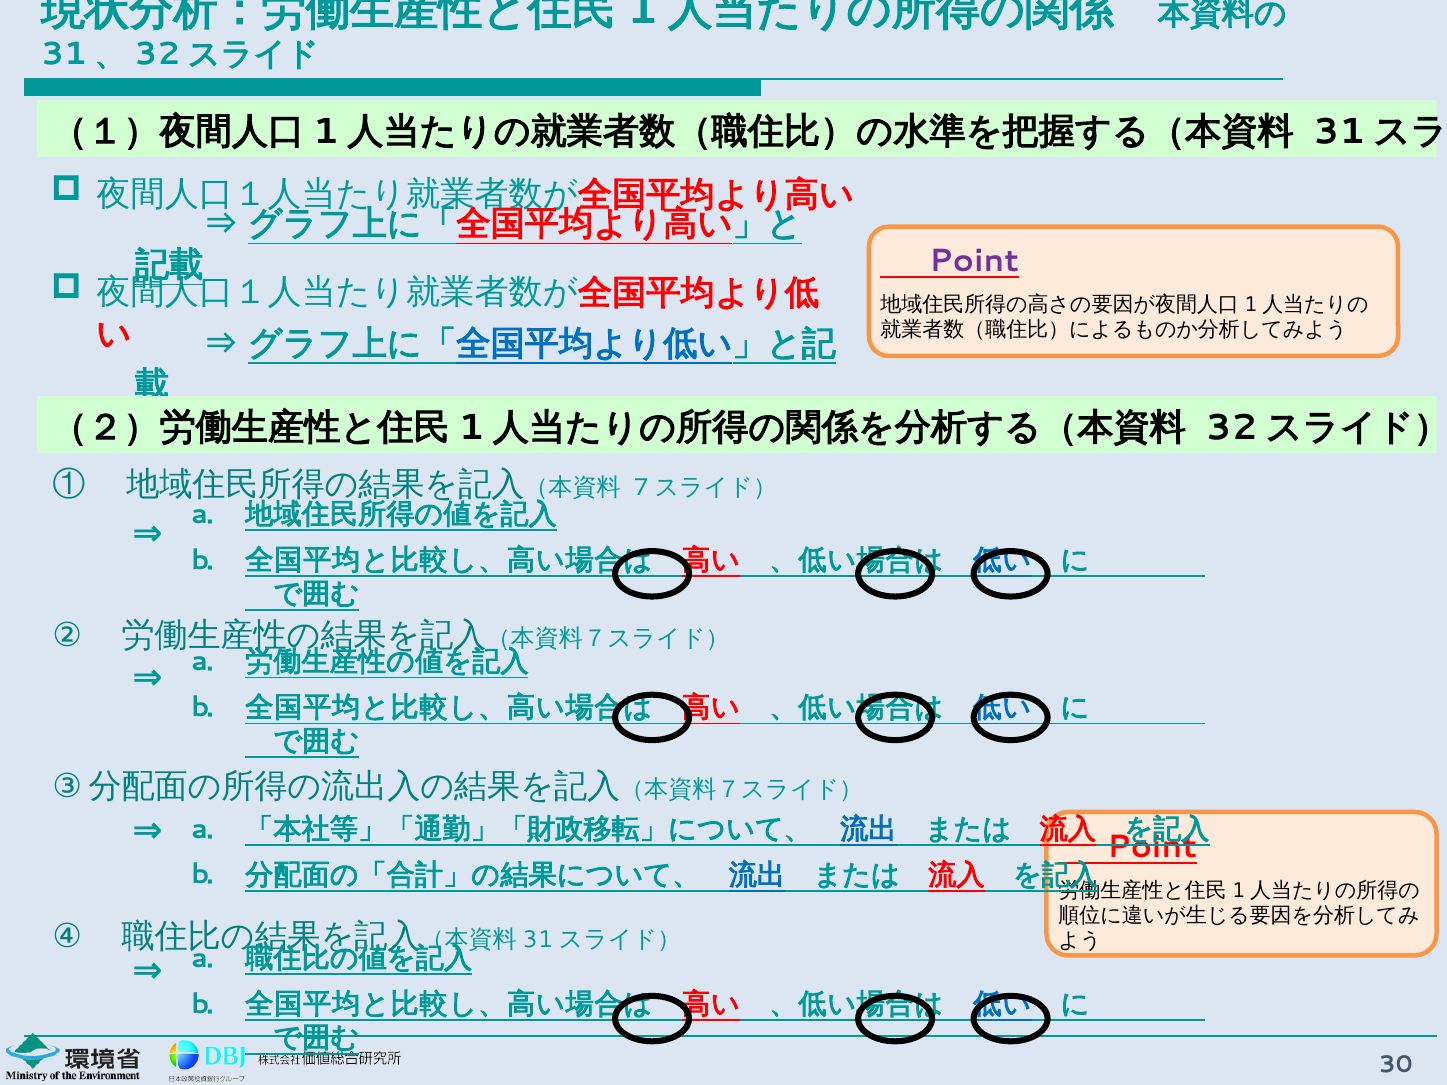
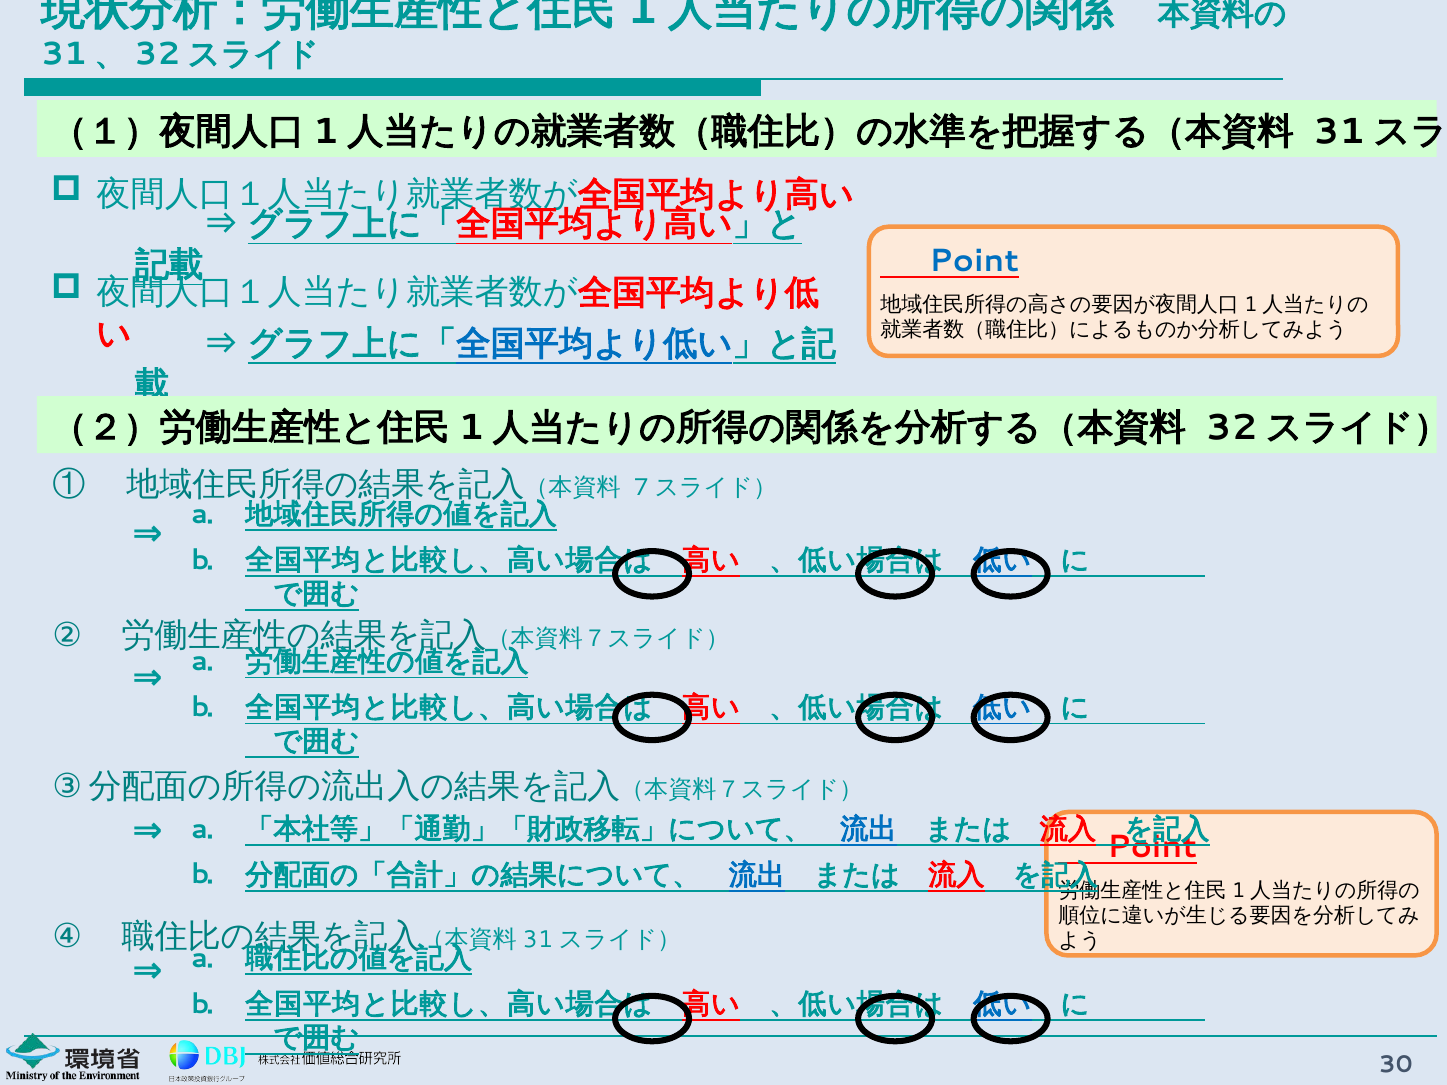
Point at (974, 261) colour: purple -> blue
